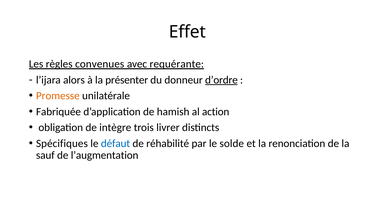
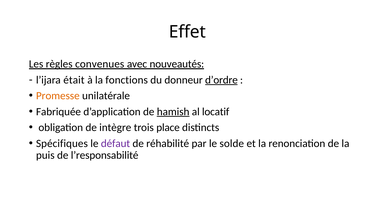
requérante: requérante -> nouveautés
alors: alors -> était
présenter: présenter -> fonctions
hamish underline: none -> present
action: action -> locatif
livrer: livrer -> place
défaut colour: blue -> purple
sauf: sauf -> puis
l’augmentation: l’augmentation -> l’responsabilité
